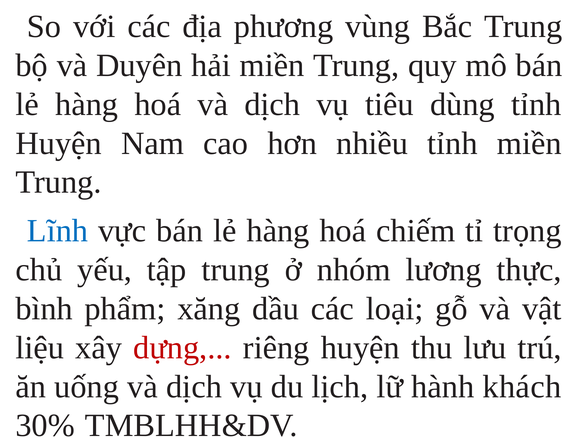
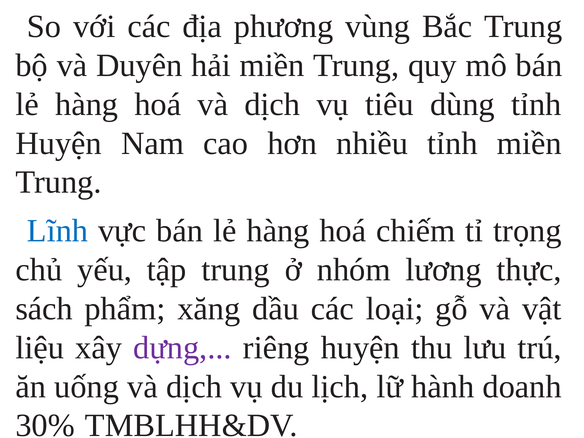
bình: bình -> sách
dựng colour: red -> purple
khách: khách -> doanh
